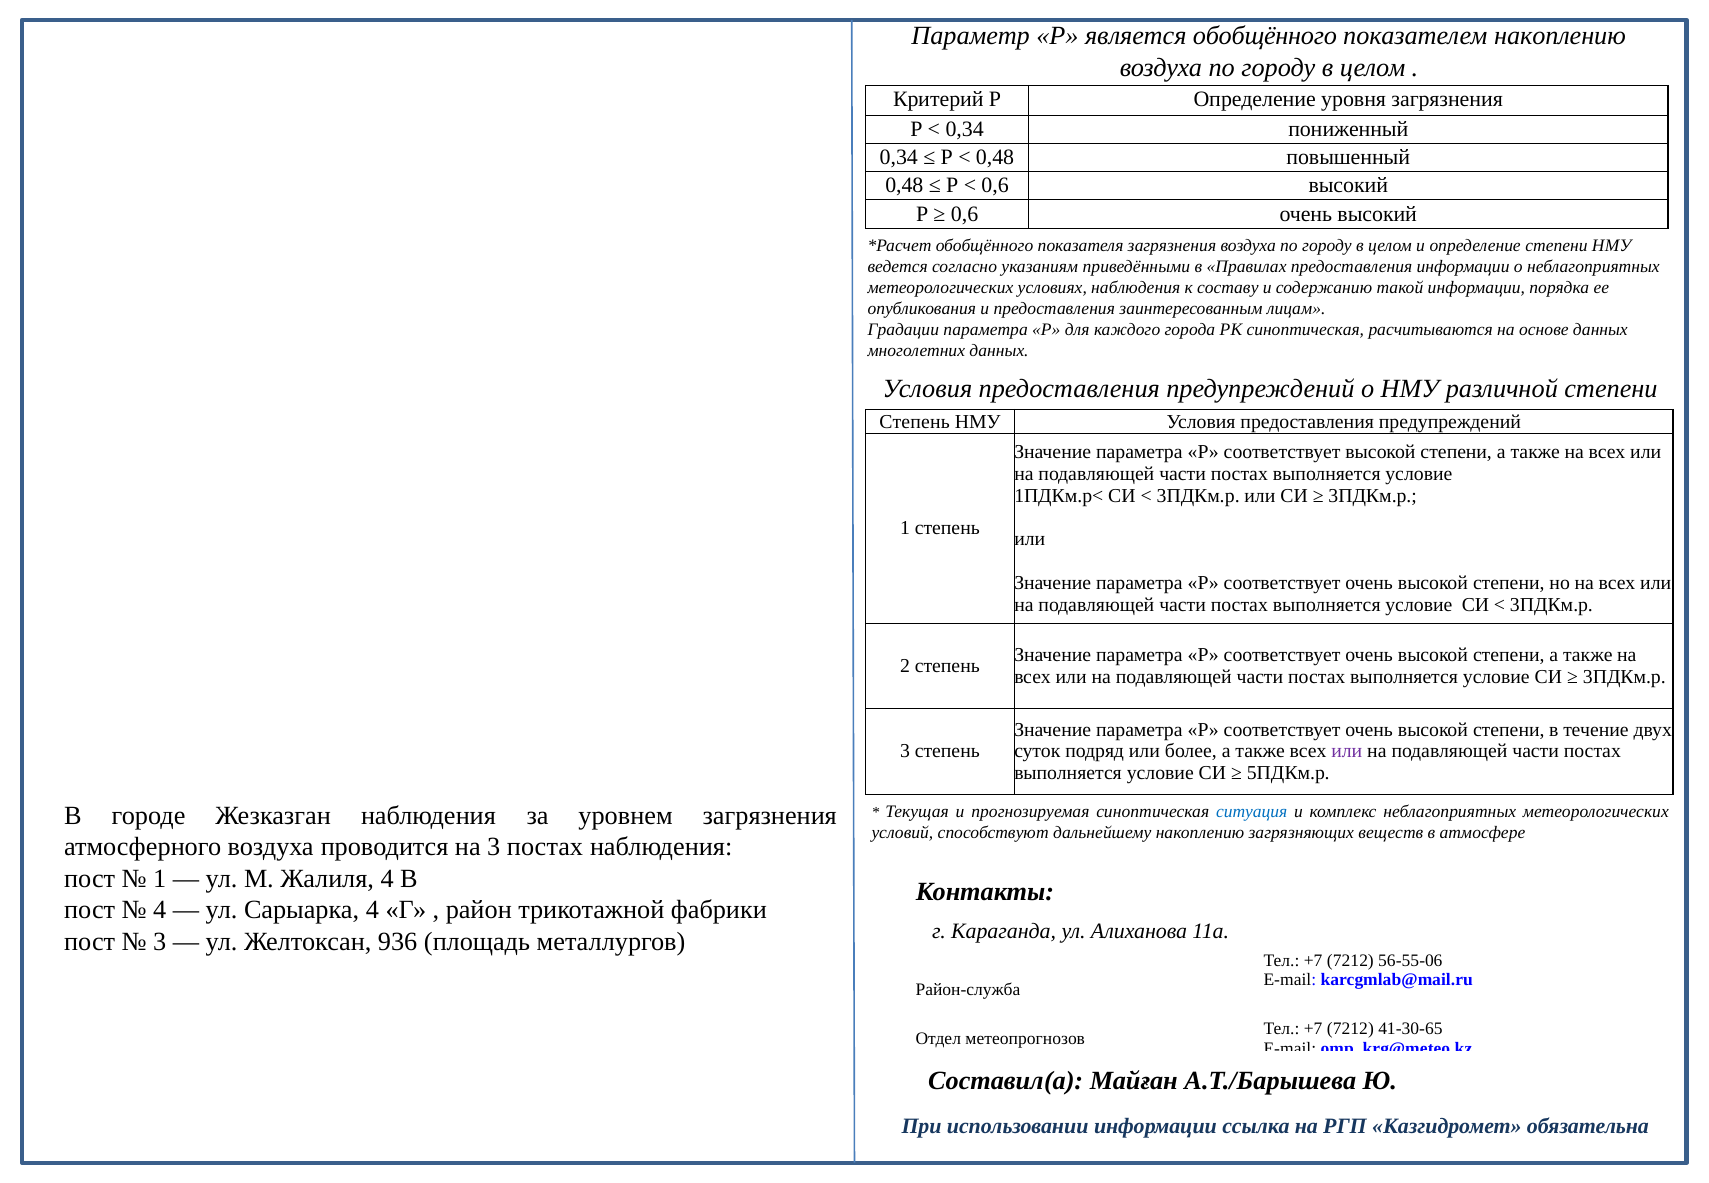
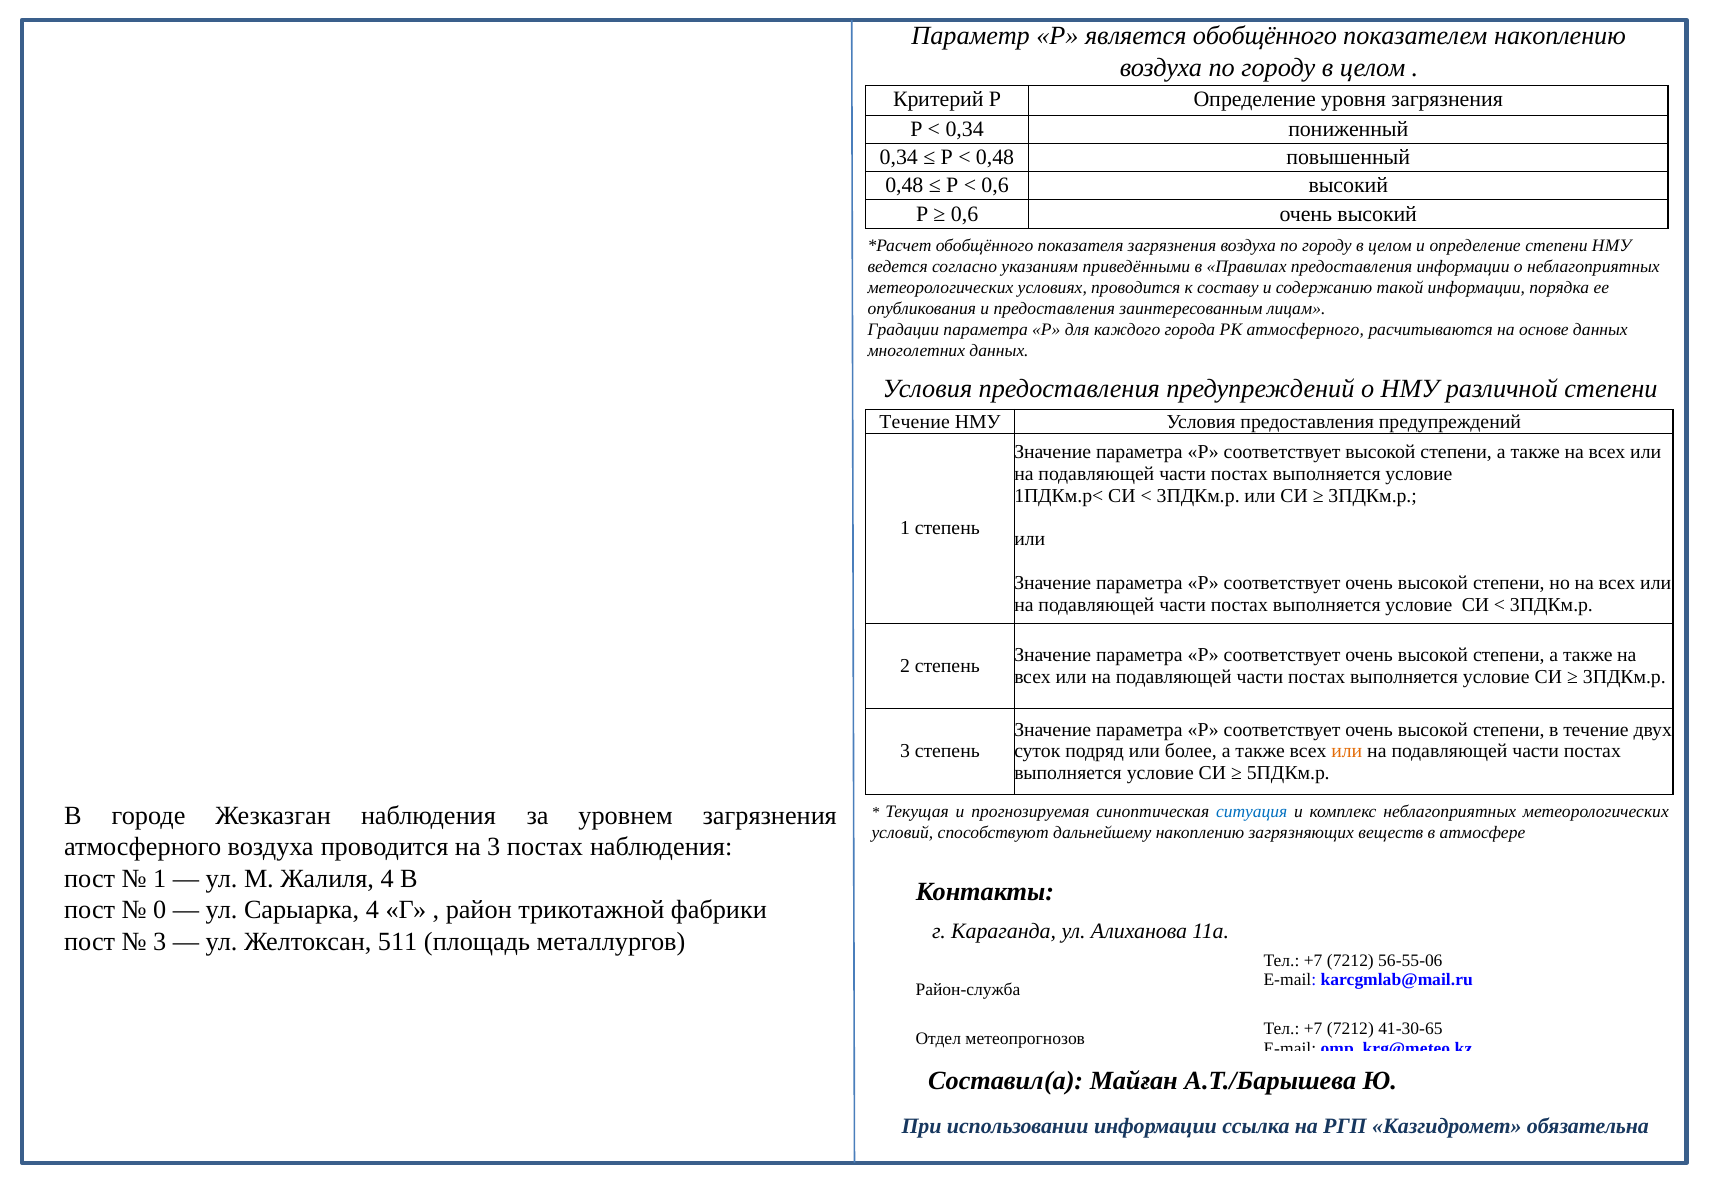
условиях наблюдения: наблюдения -> проводится
РК синоптическая: синоптическая -> атмосферного
Степень at (915, 422): Степень -> Течение
или at (1347, 752) colour: purple -> orange
4 at (160, 910): 4 -> 0
936: 936 -> 511
